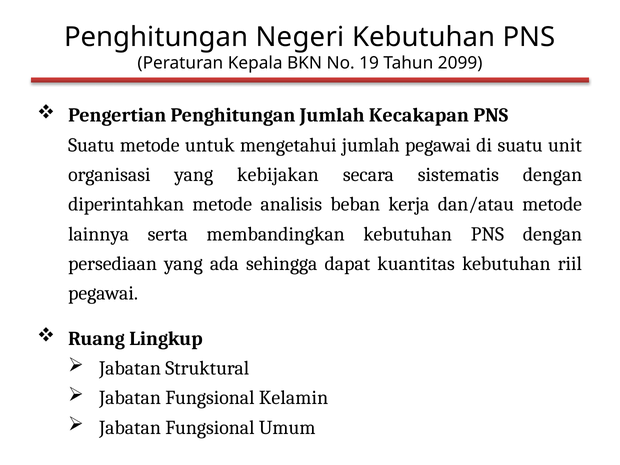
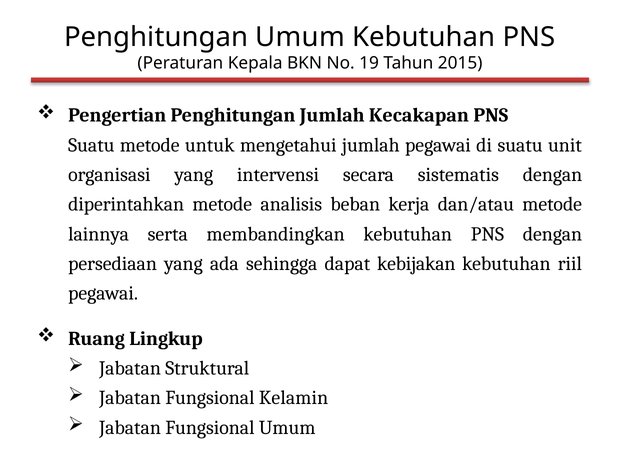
Penghitungan Negeri: Negeri -> Umum
2099: 2099 -> 2015
kebijakan: kebijakan -> intervensi
kuantitas: kuantitas -> kebijakan
